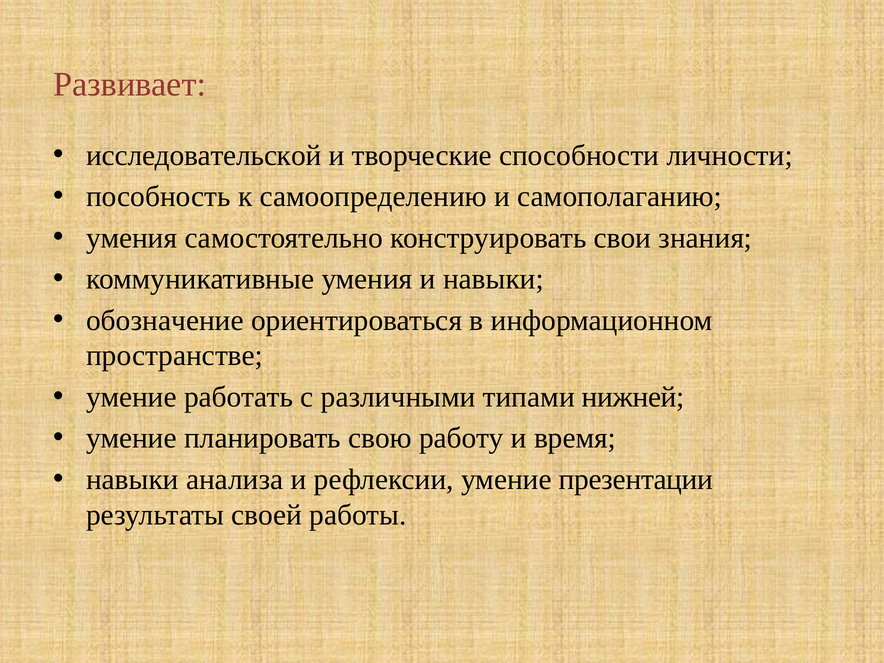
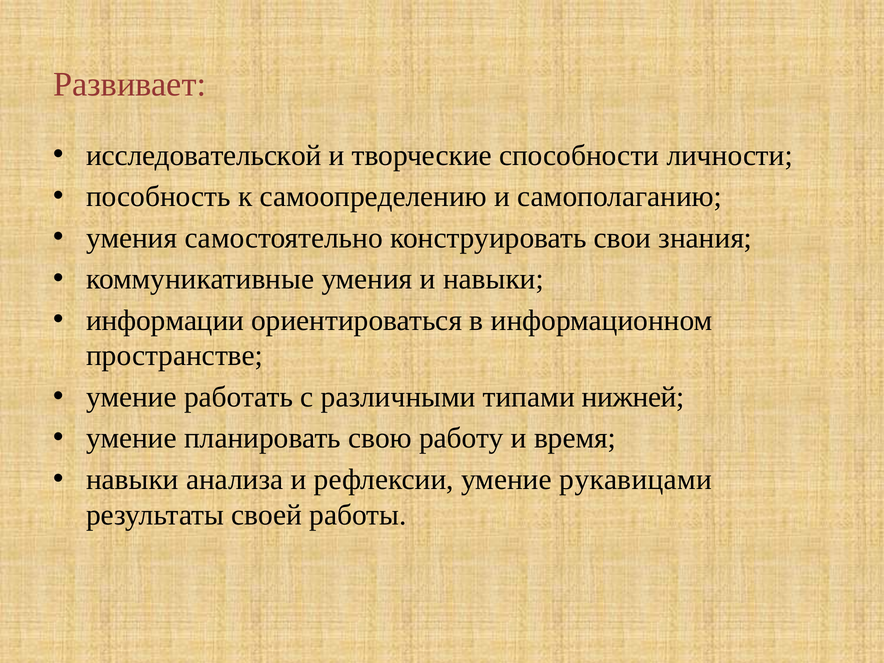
обозначение: обозначение -> информации
презентации: презентации -> рукавицами
